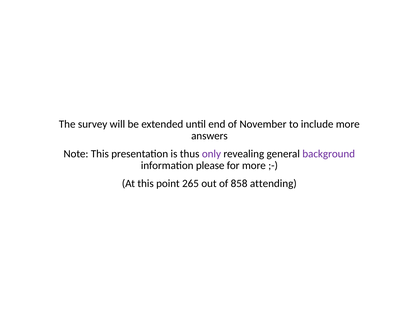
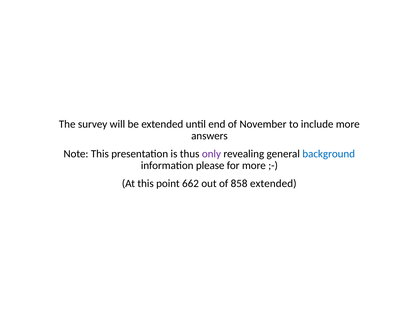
background colour: purple -> blue
265: 265 -> 662
858 attending: attending -> extended
